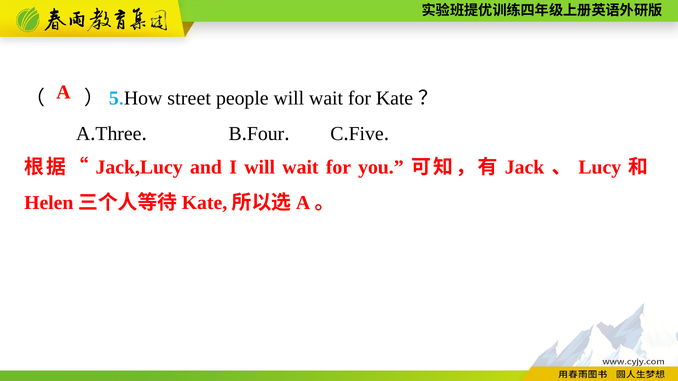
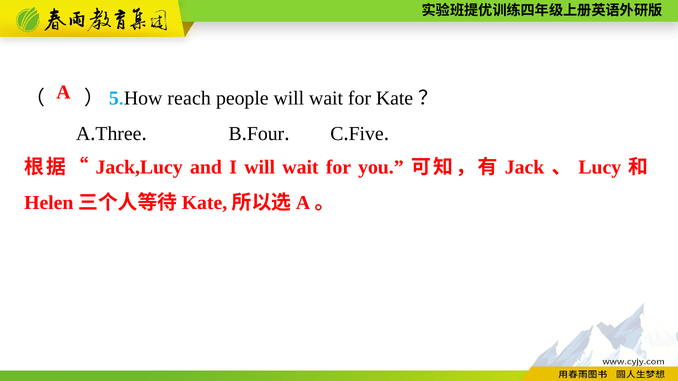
street: street -> reach
